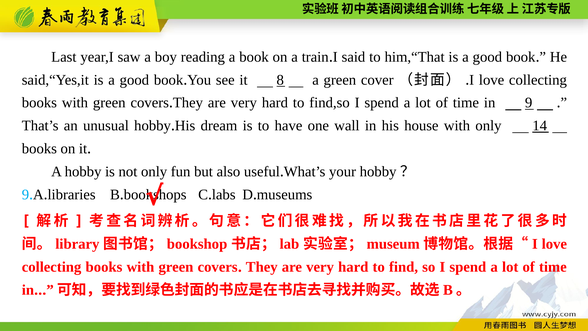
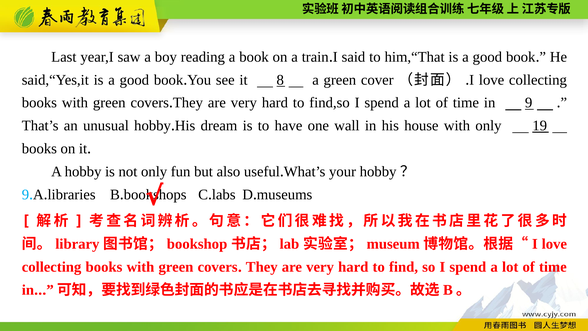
14: 14 -> 19
